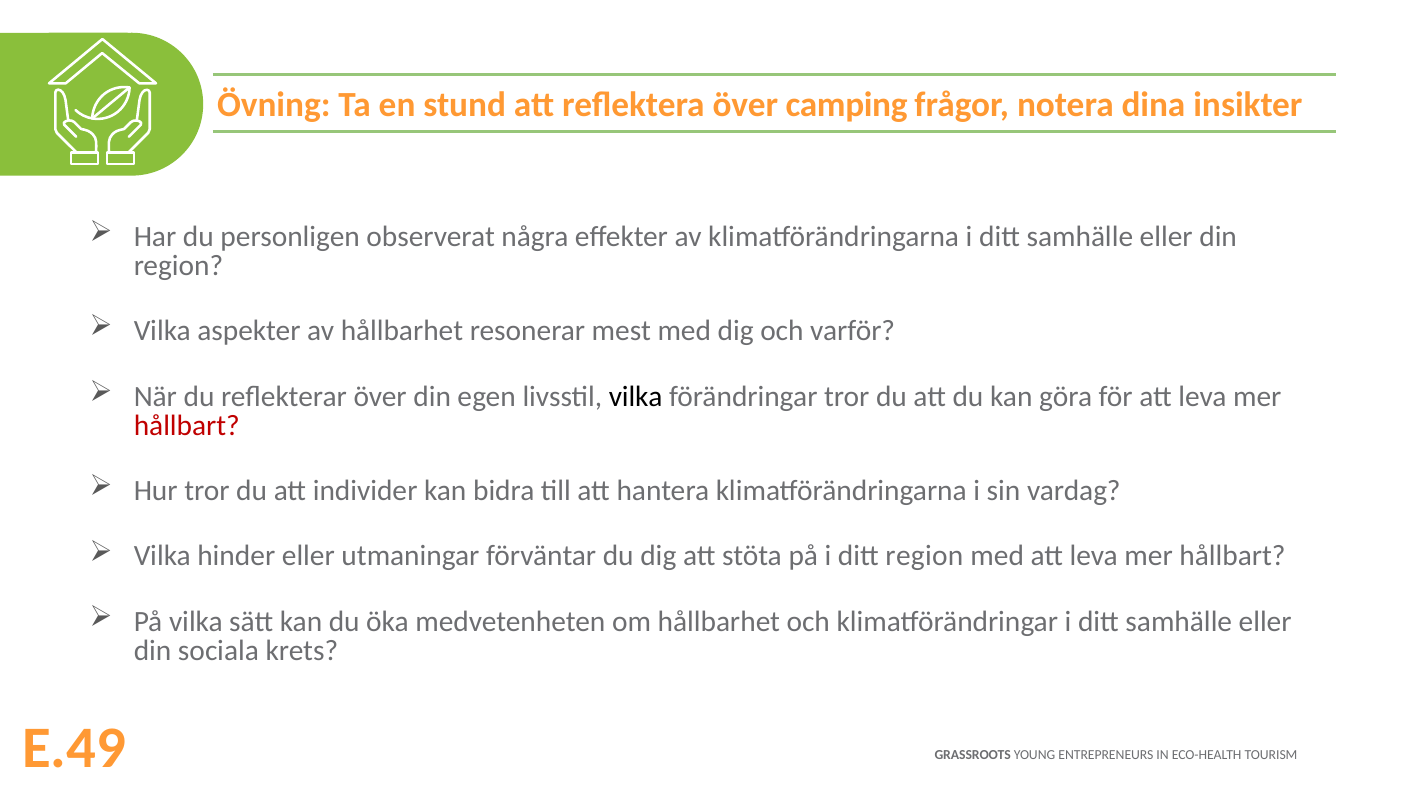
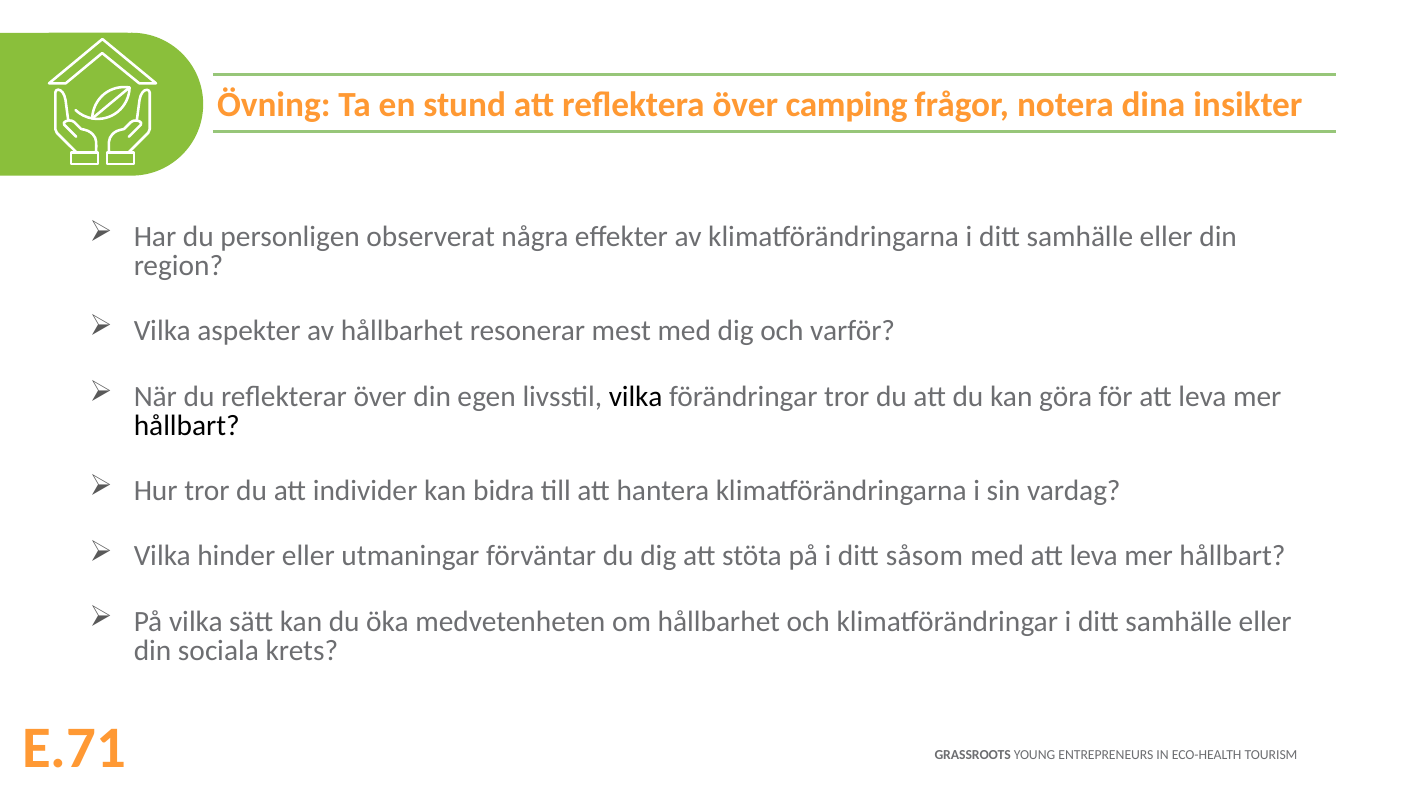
hållbart at (187, 426) colour: red -> black
ditt region: region -> såsom
E.49: E.49 -> E.71
